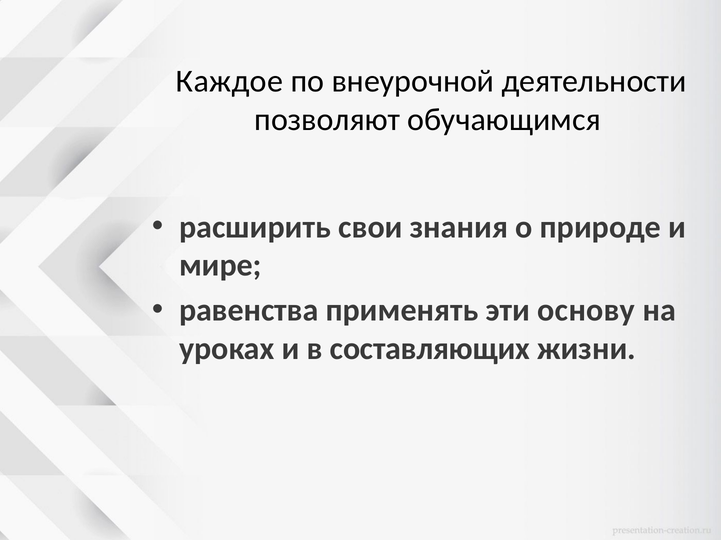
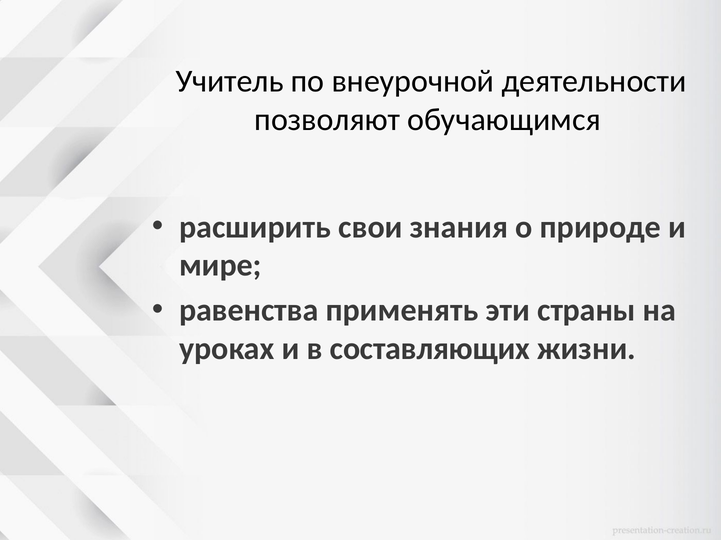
Каждое: Каждое -> Учитель
основу: основу -> страны
